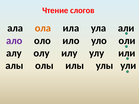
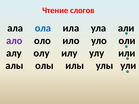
ола colour: orange -> blue
